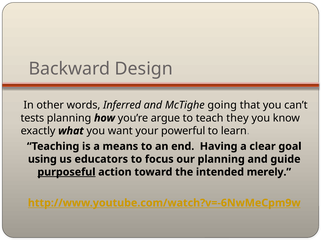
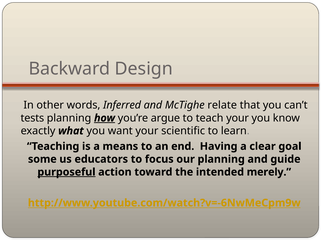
going: going -> relate
how underline: none -> present
teach they: they -> your
powerful: powerful -> scientific
using: using -> some
